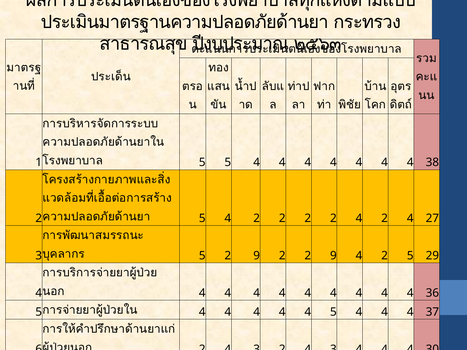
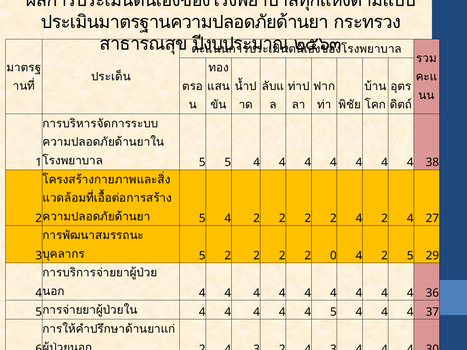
5 2 9: 9 -> 2
2 2 9: 9 -> 0
